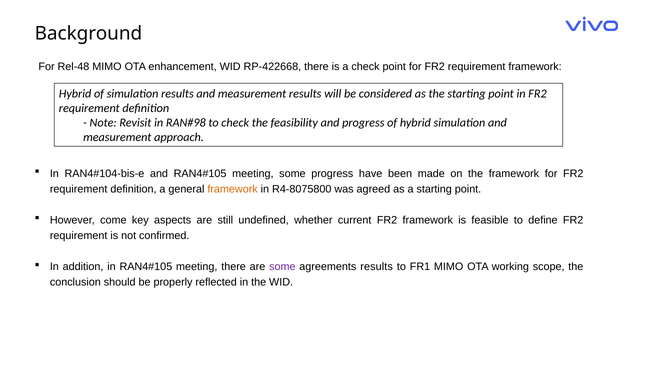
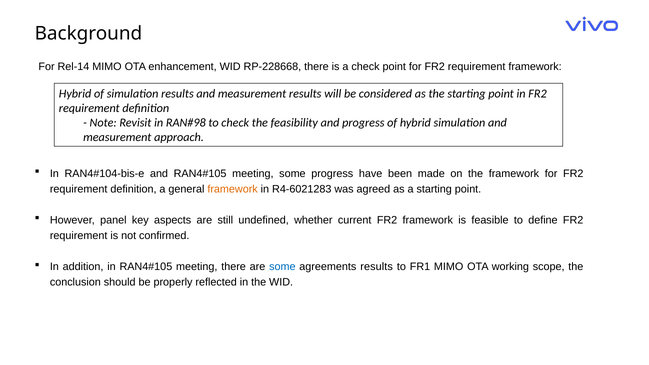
Rel-48: Rel-48 -> Rel-14
RP‑422668: RP‑422668 -> RP‑228668
R4-8075800: R4-8075800 -> R4-6021283
come: come -> panel
some at (282, 267) colour: purple -> blue
